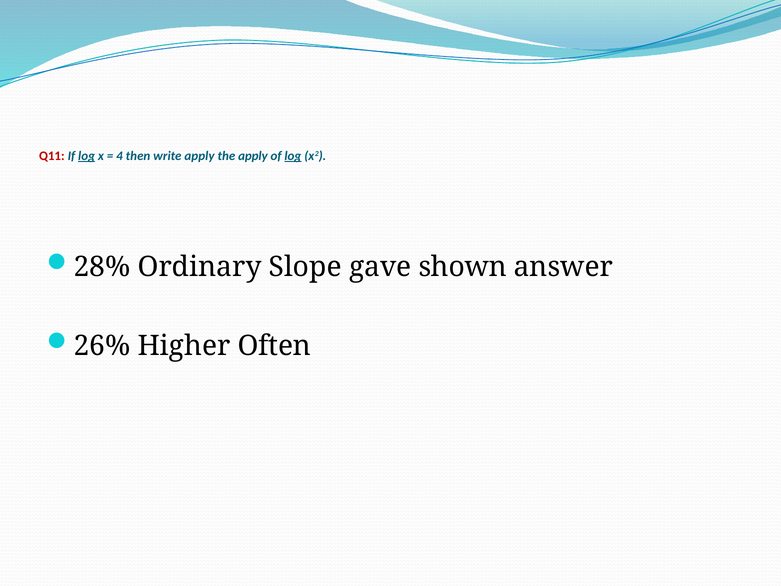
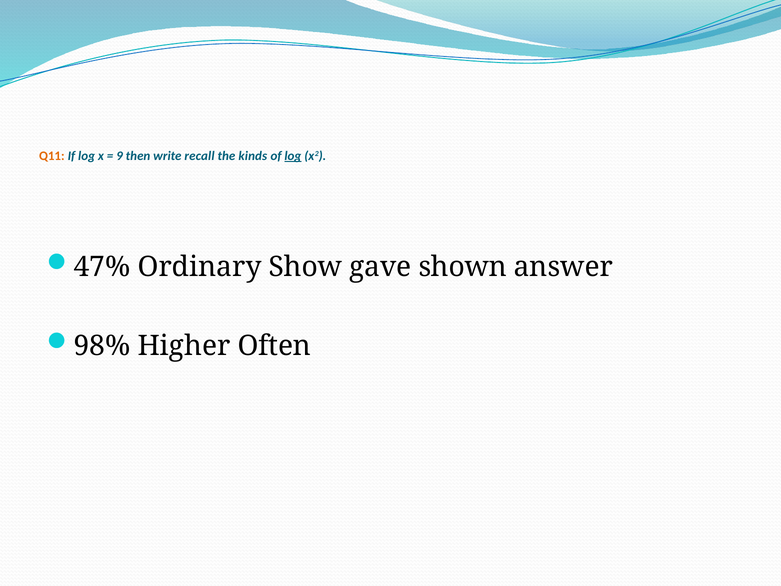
Q11 colour: red -> orange
log at (87, 156) underline: present -> none
4: 4 -> 9
write apply: apply -> recall
the apply: apply -> kinds
28%: 28% -> 47%
Slope: Slope -> Show
26%: 26% -> 98%
